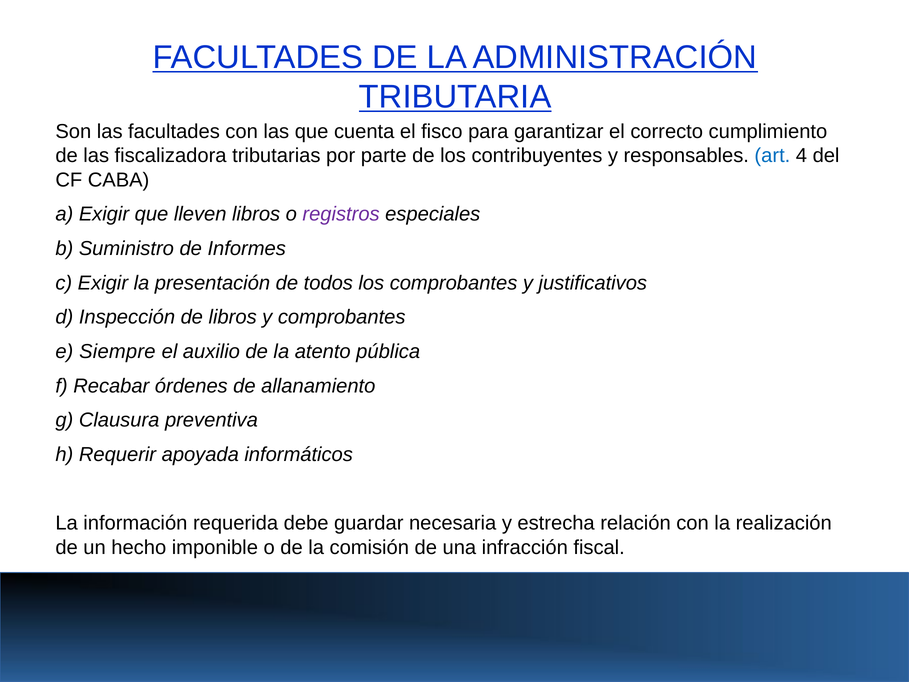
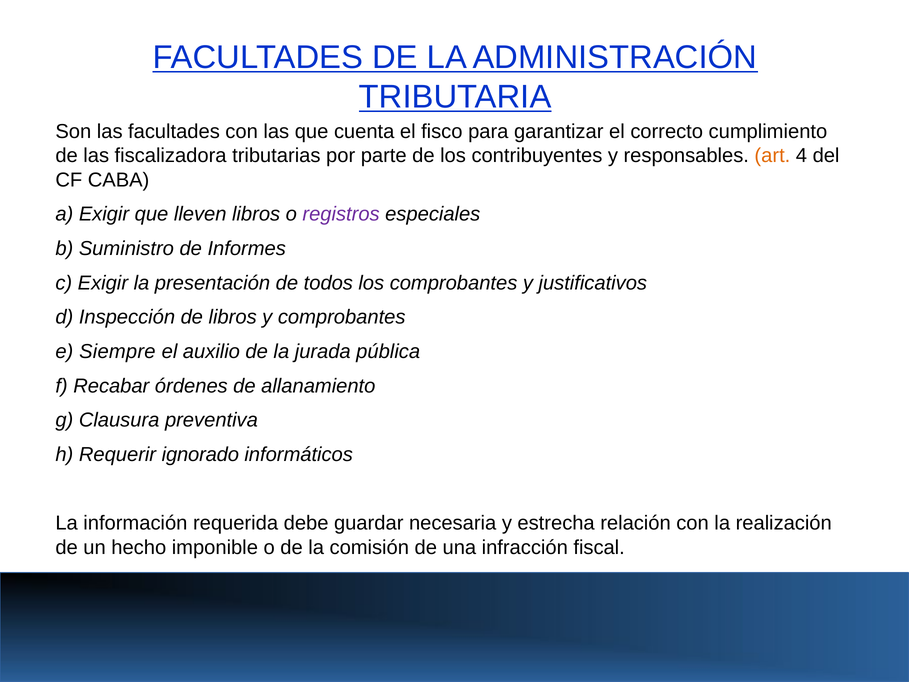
art colour: blue -> orange
atento: atento -> jurada
apoyada: apoyada -> ignorado
